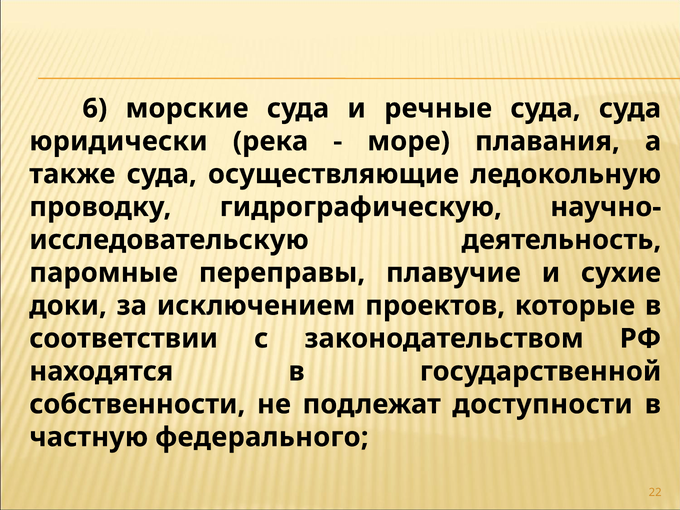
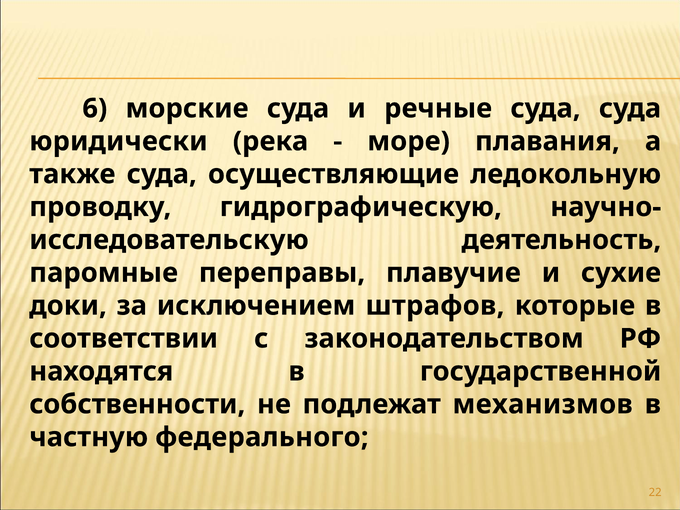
проектов: проектов -> штрафов
доступности: доступности -> механизмов
